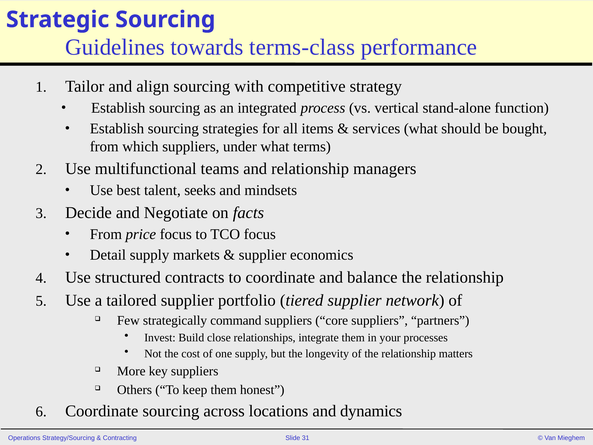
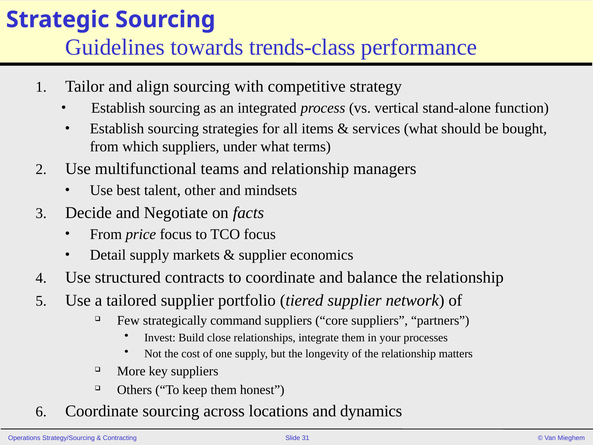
terms-class: terms-class -> trends-class
seeks: seeks -> other
